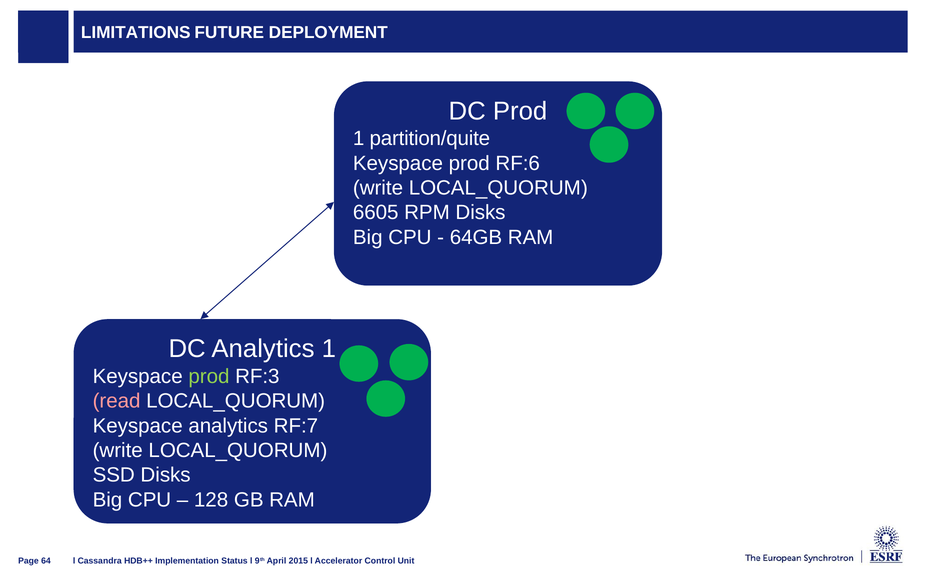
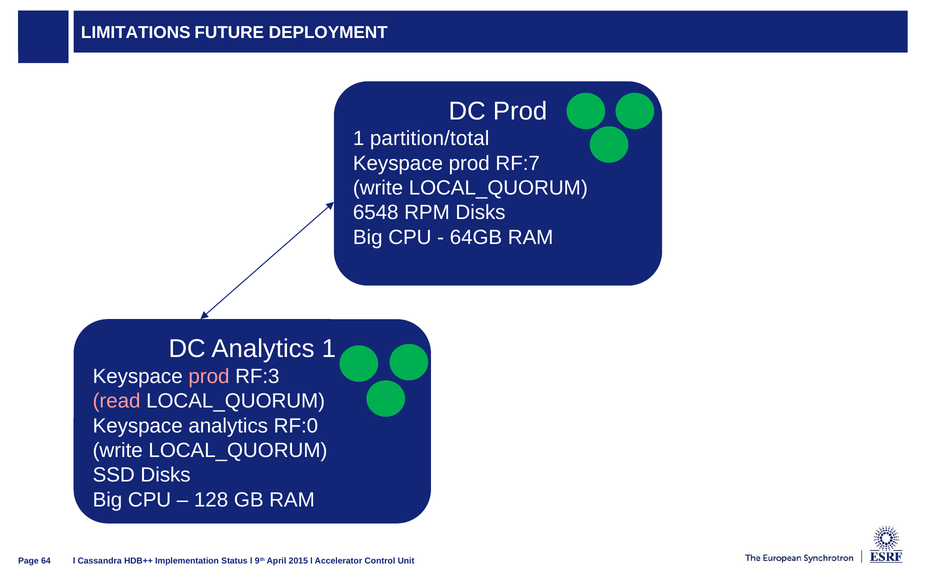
partition/quite: partition/quite -> partition/total
RF:6: RF:6 -> RF:7
6605: 6605 -> 6548
prod at (209, 376) colour: light green -> pink
RF:7: RF:7 -> RF:0
